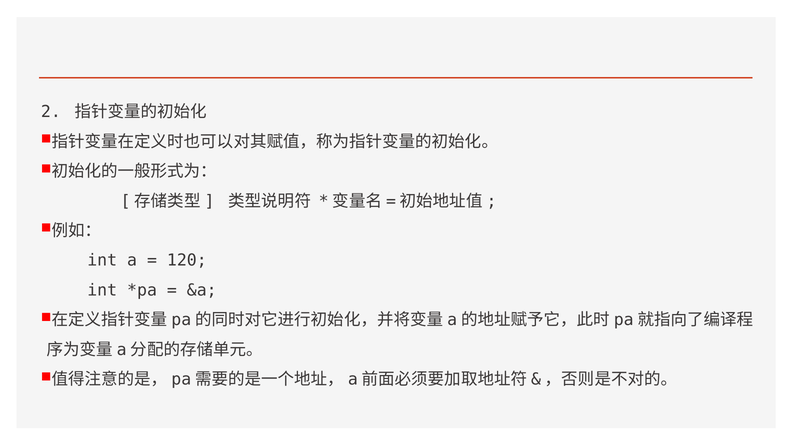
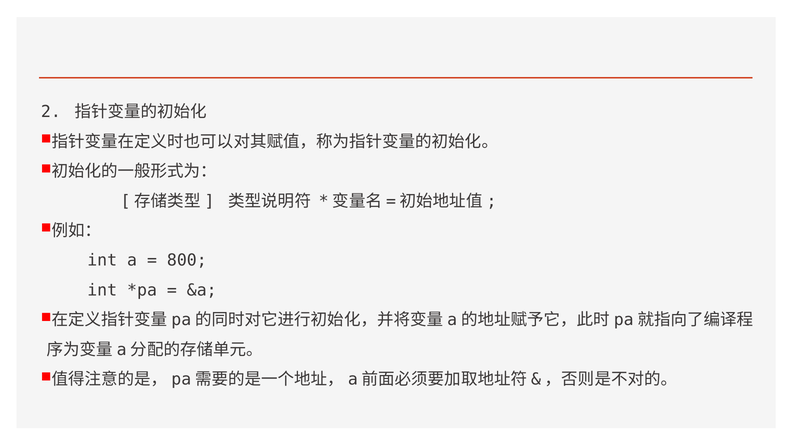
120: 120 -> 800
